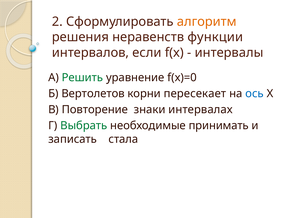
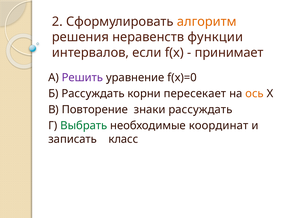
интервалы: интервалы -> принимает
Решить colour: green -> purple
Б Вертолетов: Вертолетов -> Рассуждать
ось colour: blue -> orange
знаки интервалах: интервалах -> рассуждать
принимать: принимать -> координат
стала: стала -> класс
